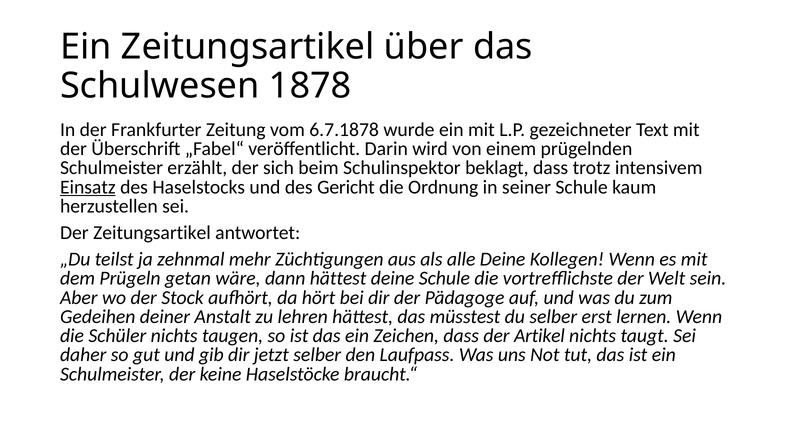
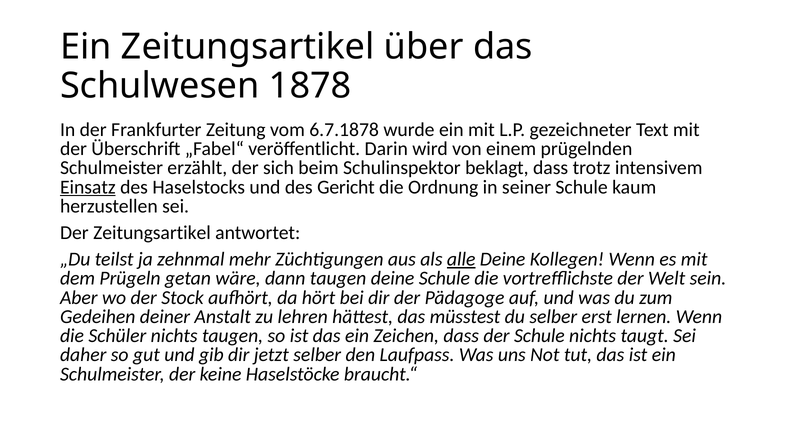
alle underline: none -> present
dann hättest: hättest -> taugen
der Artikel: Artikel -> Schule
